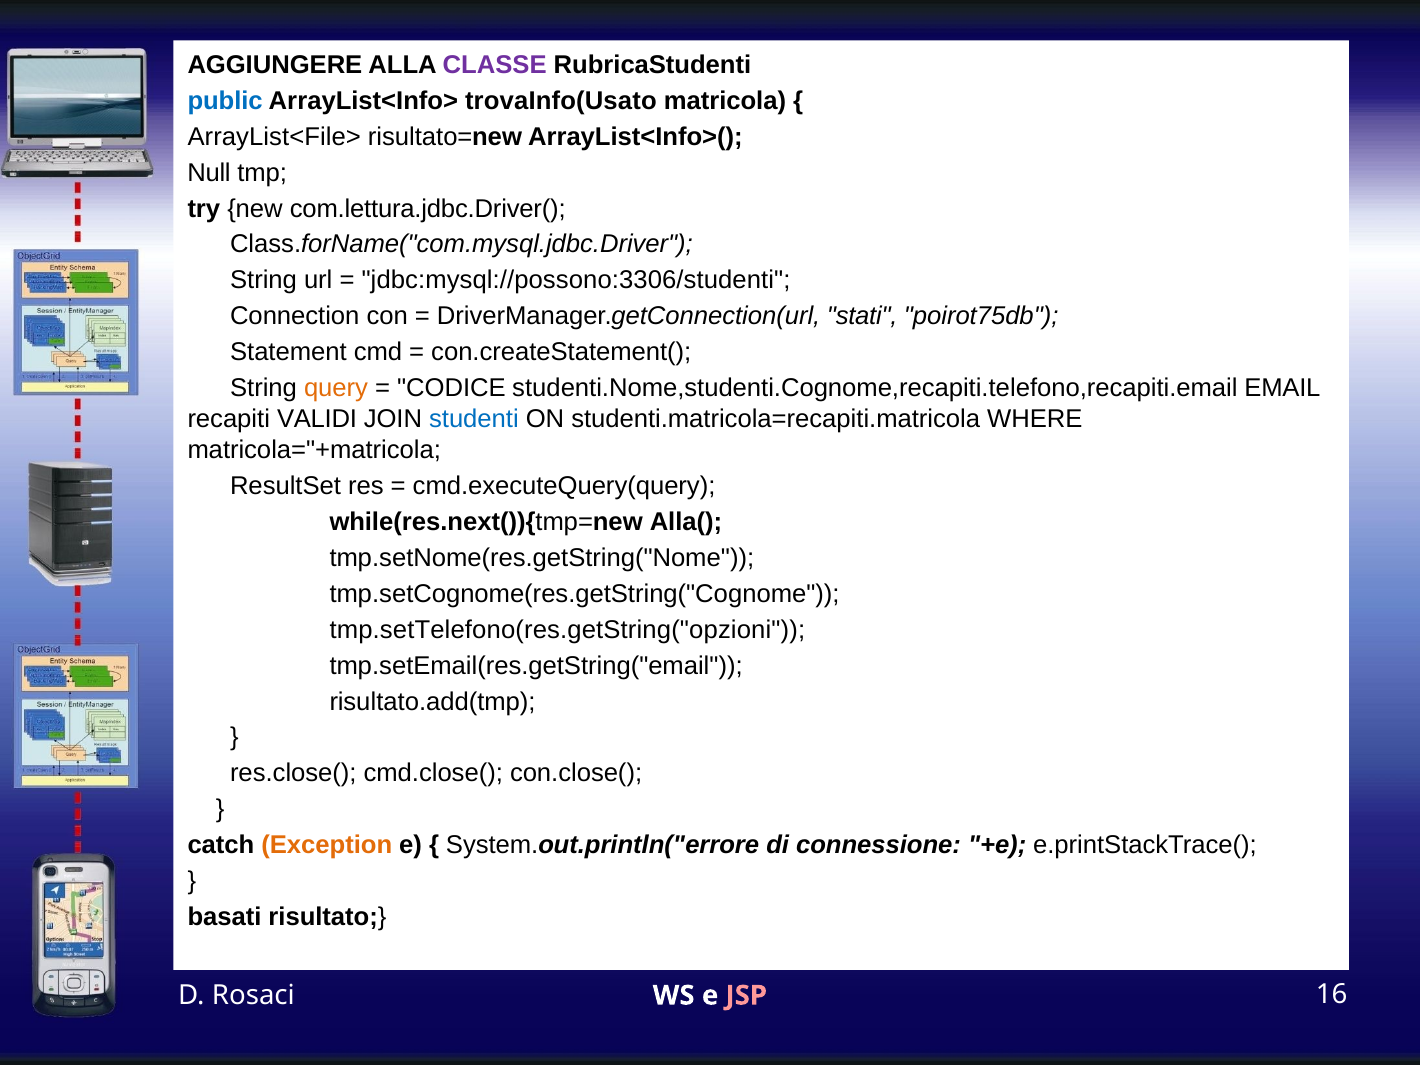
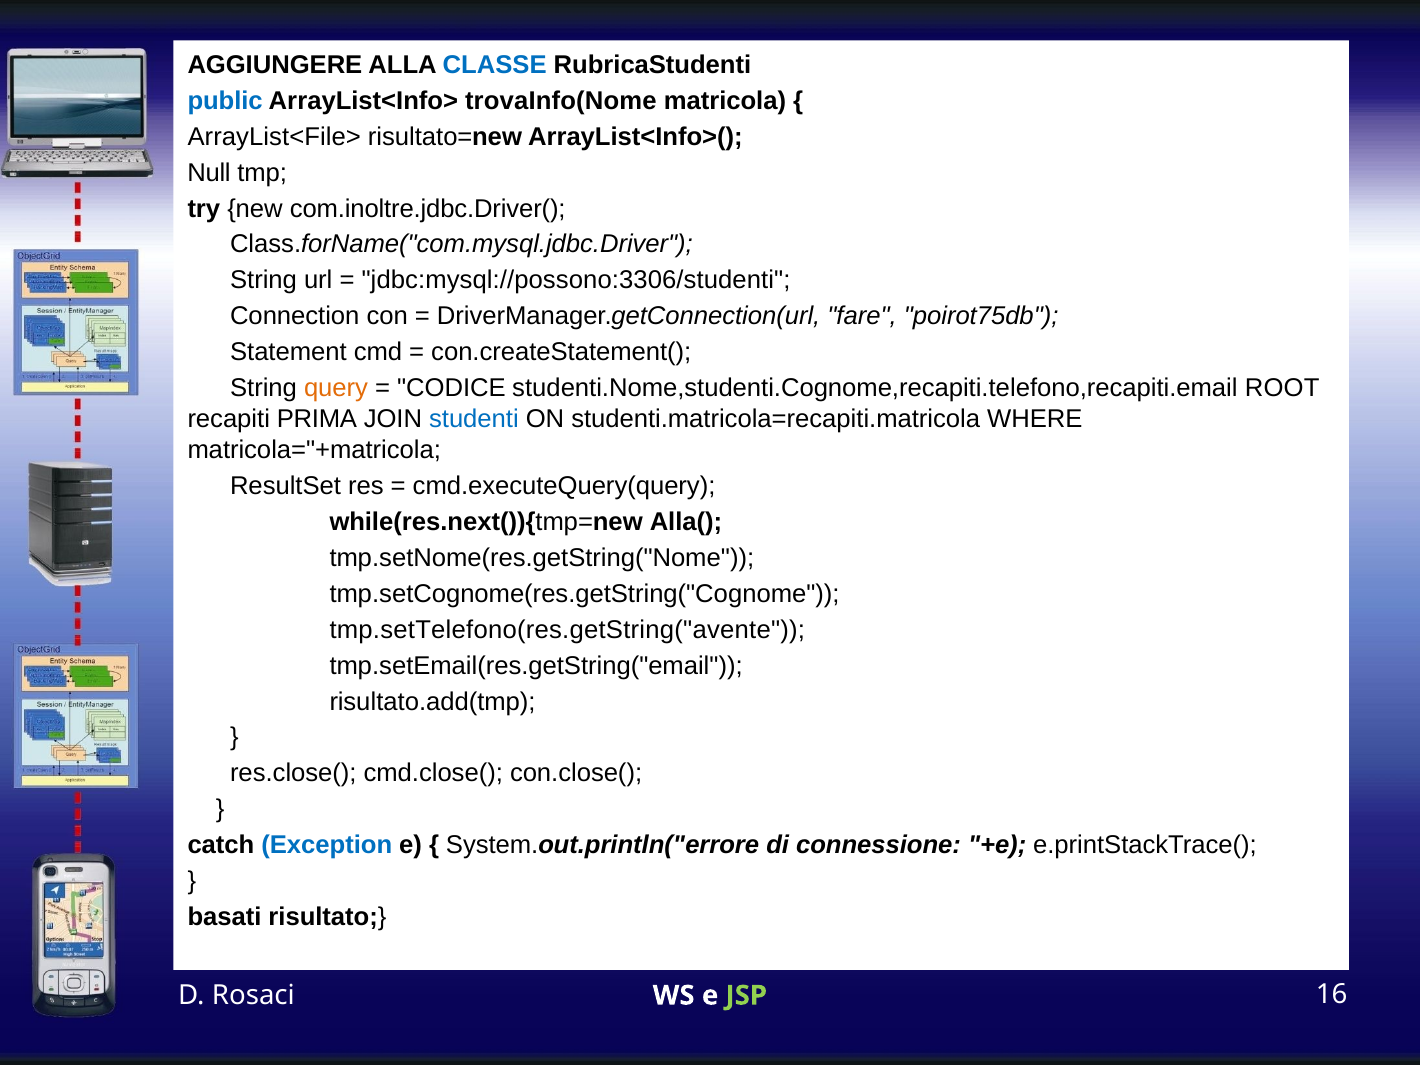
CLASSE colour: purple -> blue
trovaInfo(Usato: trovaInfo(Usato -> trovaInfo(Nome
com.lettura.jdbc.Driver(: com.lettura.jdbc.Driver( -> com.inoltre.jdbc.Driver(
stati: stati -> fare
EMAIL: EMAIL -> ROOT
VALIDI: VALIDI -> PRIMA
tmp.setTelefono(res.getString("opzioni: tmp.setTelefono(res.getString("opzioni -> tmp.setTelefono(res.getString("avente
Exception colour: orange -> blue
JSP colour: pink -> light green
